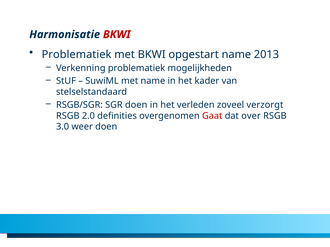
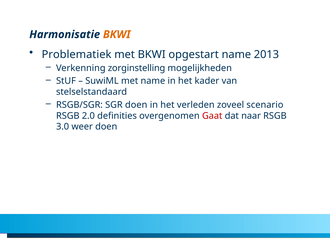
BKWI at (117, 35) colour: red -> orange
Verkenning problematiek: problematiek -> zorginstelling
verzorgt: verzorgt -> scenario
over: over -> naar
